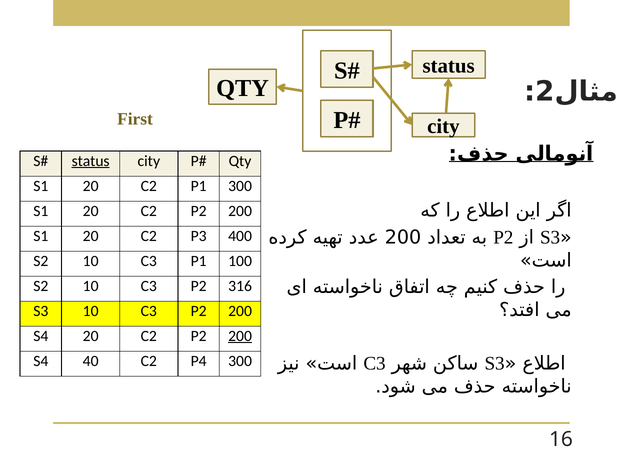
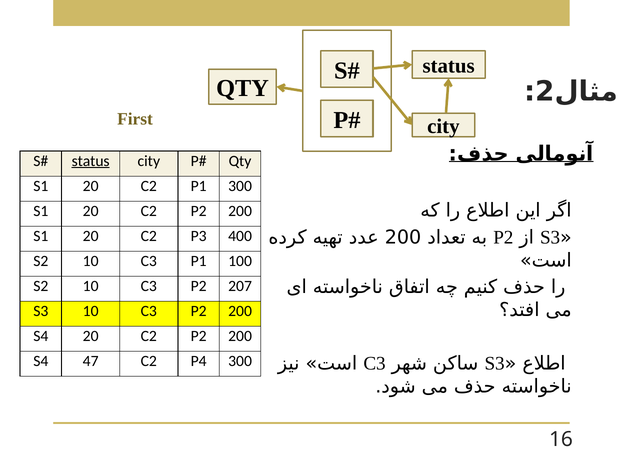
316: 316 -> 207
200 at (240, 336) underline: present -> none
40: 40 -> 47
